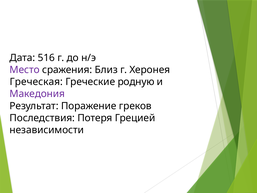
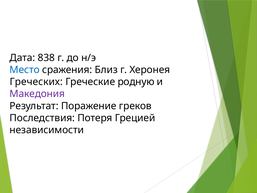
516: 516 -> 838
Место colour: purple -> blue
Греческая: Греческая -> Греческих
